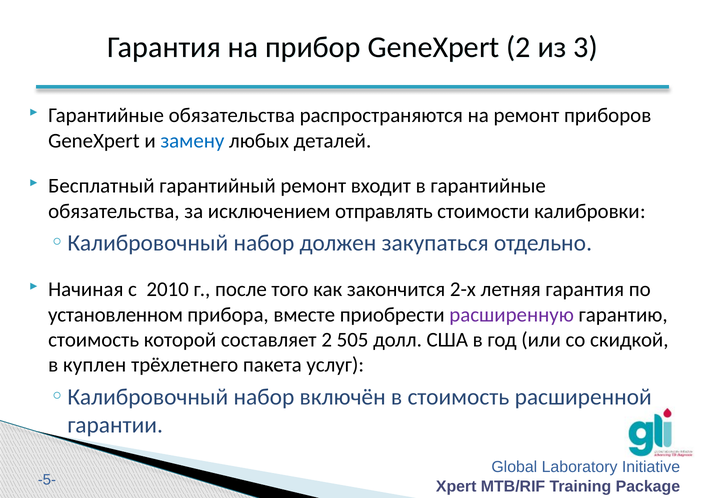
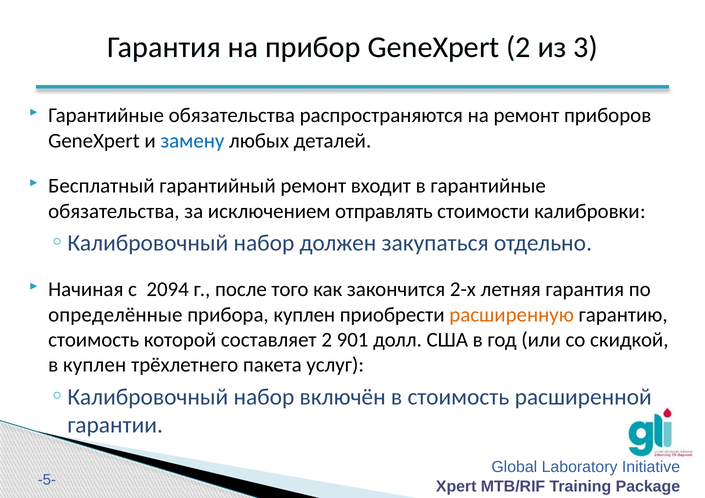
2010: 2010 -> 2094
установленном: установленном -> определённые
прибора вместе: вместе -> куплен
расширенную colour: purple -> orange
505: 505 -> 901
